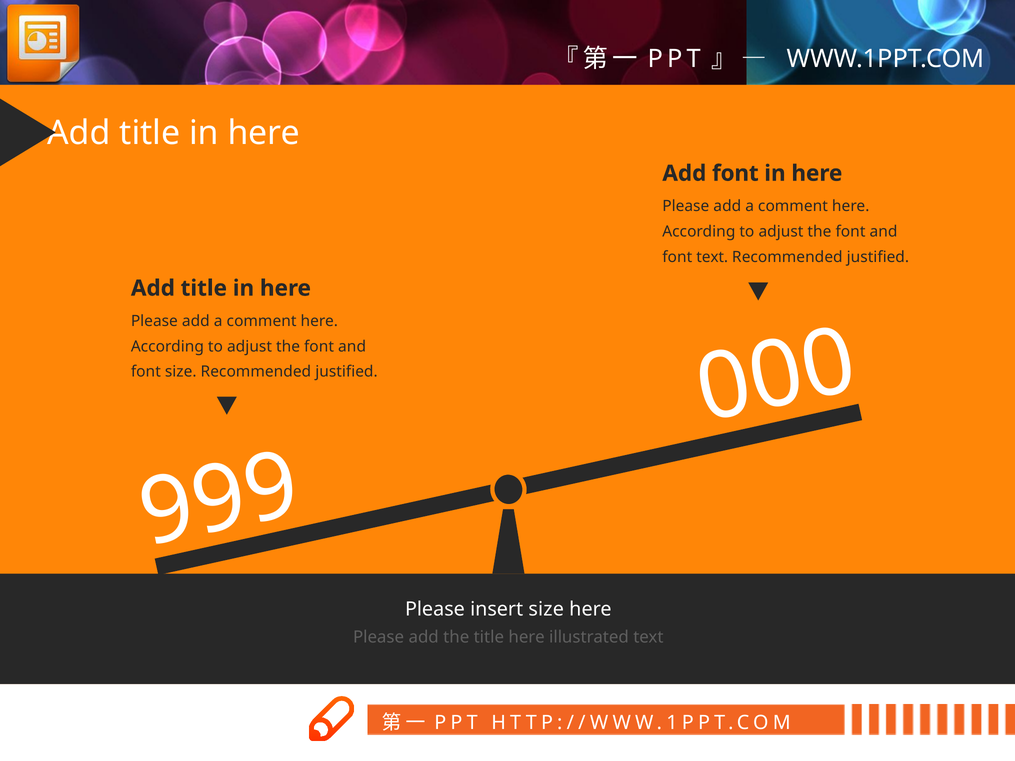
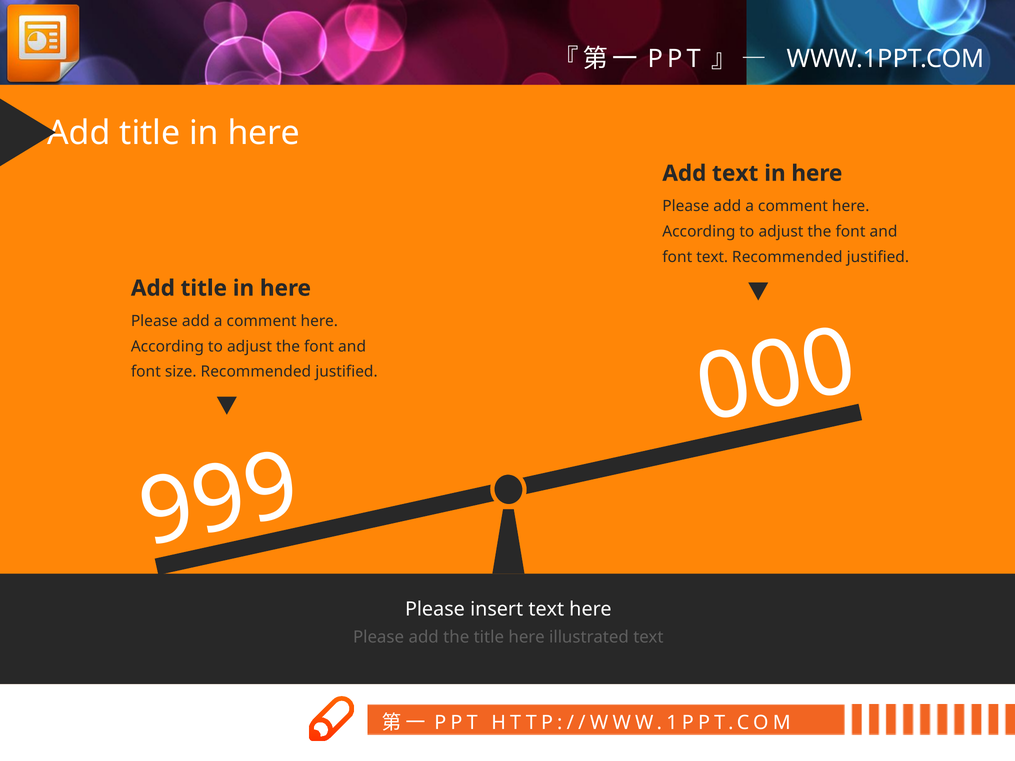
Add font: font -> text
insert size: size -> text
